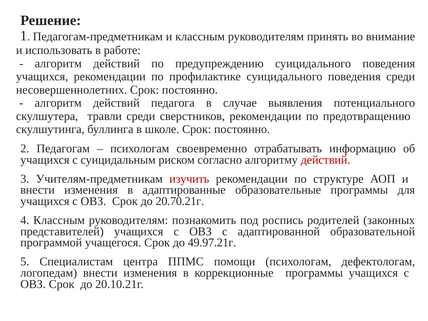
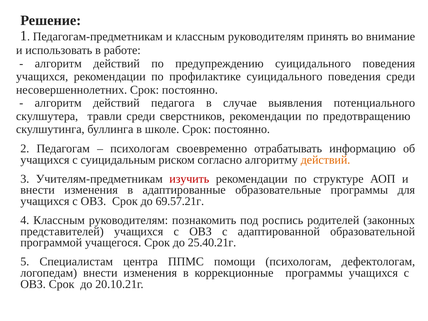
действий at (326, 160) colour: red -> orange
20.70.21г: 20.70.21г -> 69.57.21г
49.97.21г: 49.97.21г -> 25.40.21г
